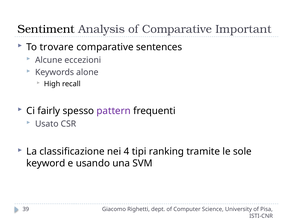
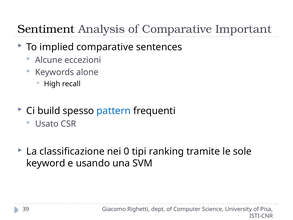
trovare: trovare -> implied
fairly: fairly -> build
pattern colour: purple -> blue
4: 4 -> 0
